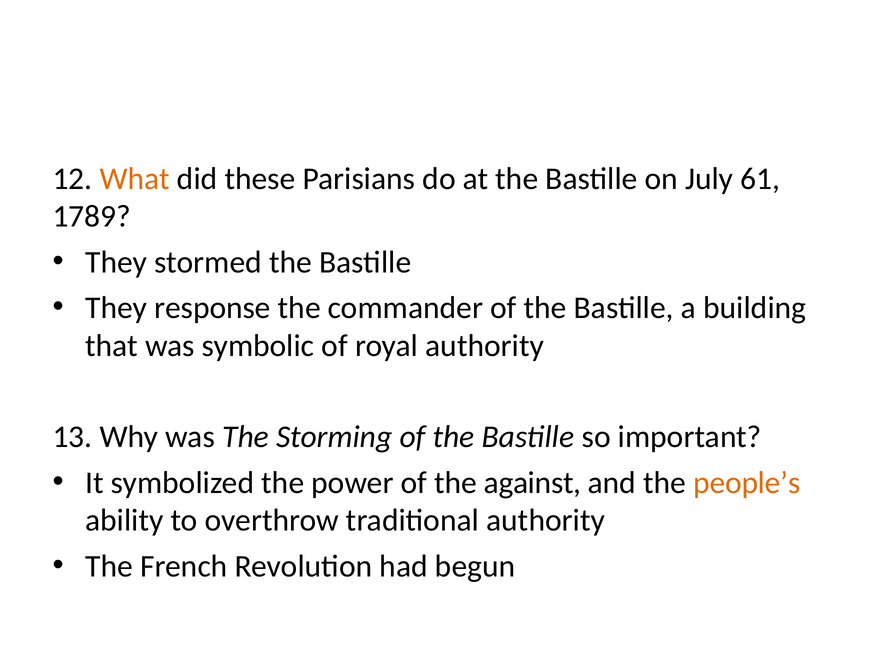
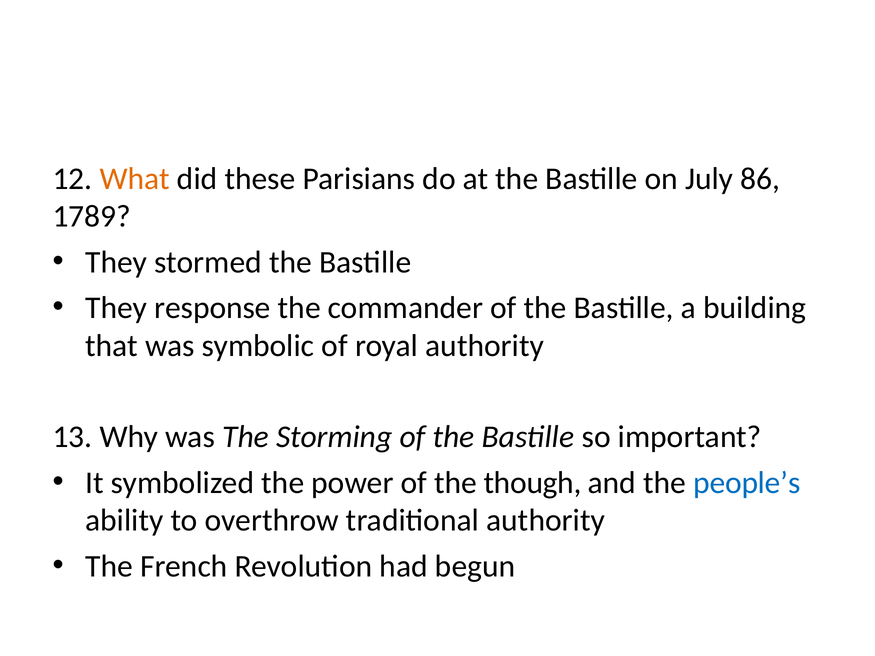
61: 61 -> 86
against: against -> though
people’s colour: orange -> blue
